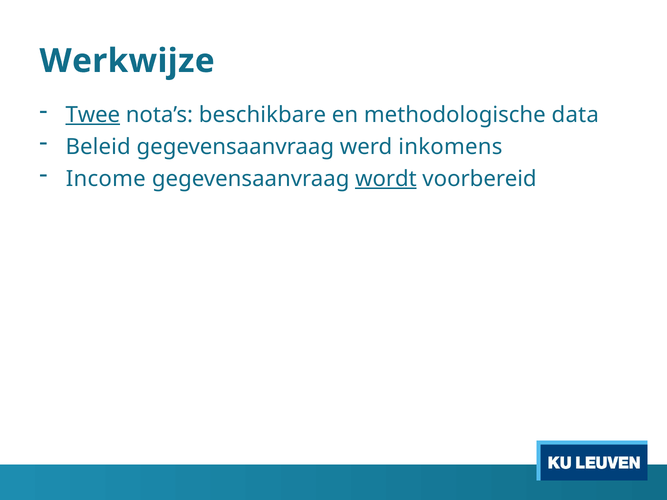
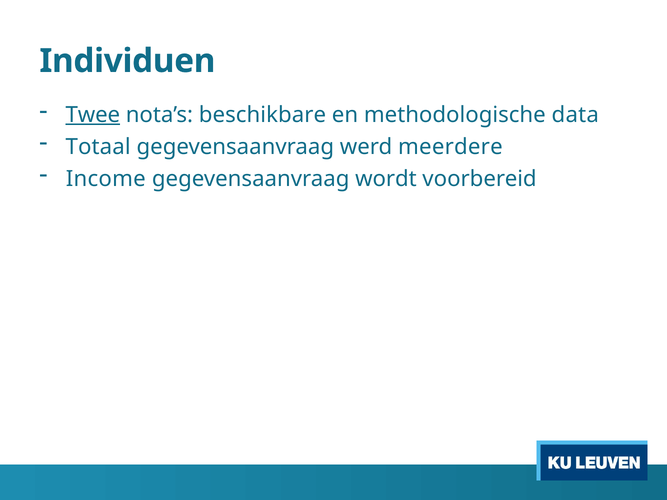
Werkwijze: Werkwijze -> Individuen
Beleid: Beleid -> Totaal
inkomens: inkomens -> meerdere
wordt underline: present -> none
